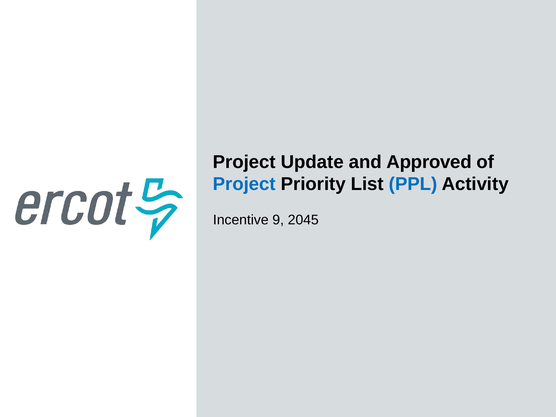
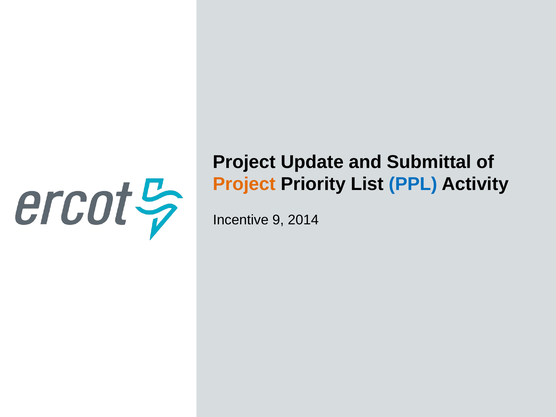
Approved: Approved -> Submittal
Project at (244, 184) colour: blue -> orange
2045: 2045 -> 2014
